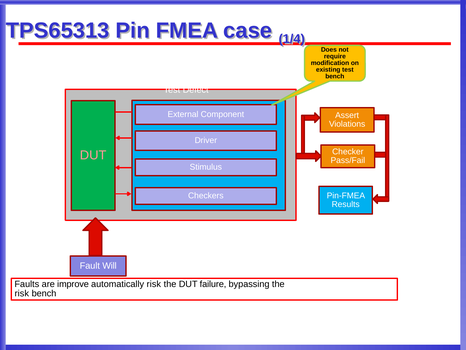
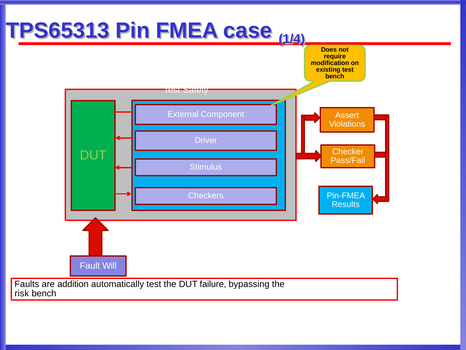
Defect: Defect -> Safety
DUT at (93, 155) colour: pink -> light green
improve: improve -> addition
automatically risk: risk -> test
